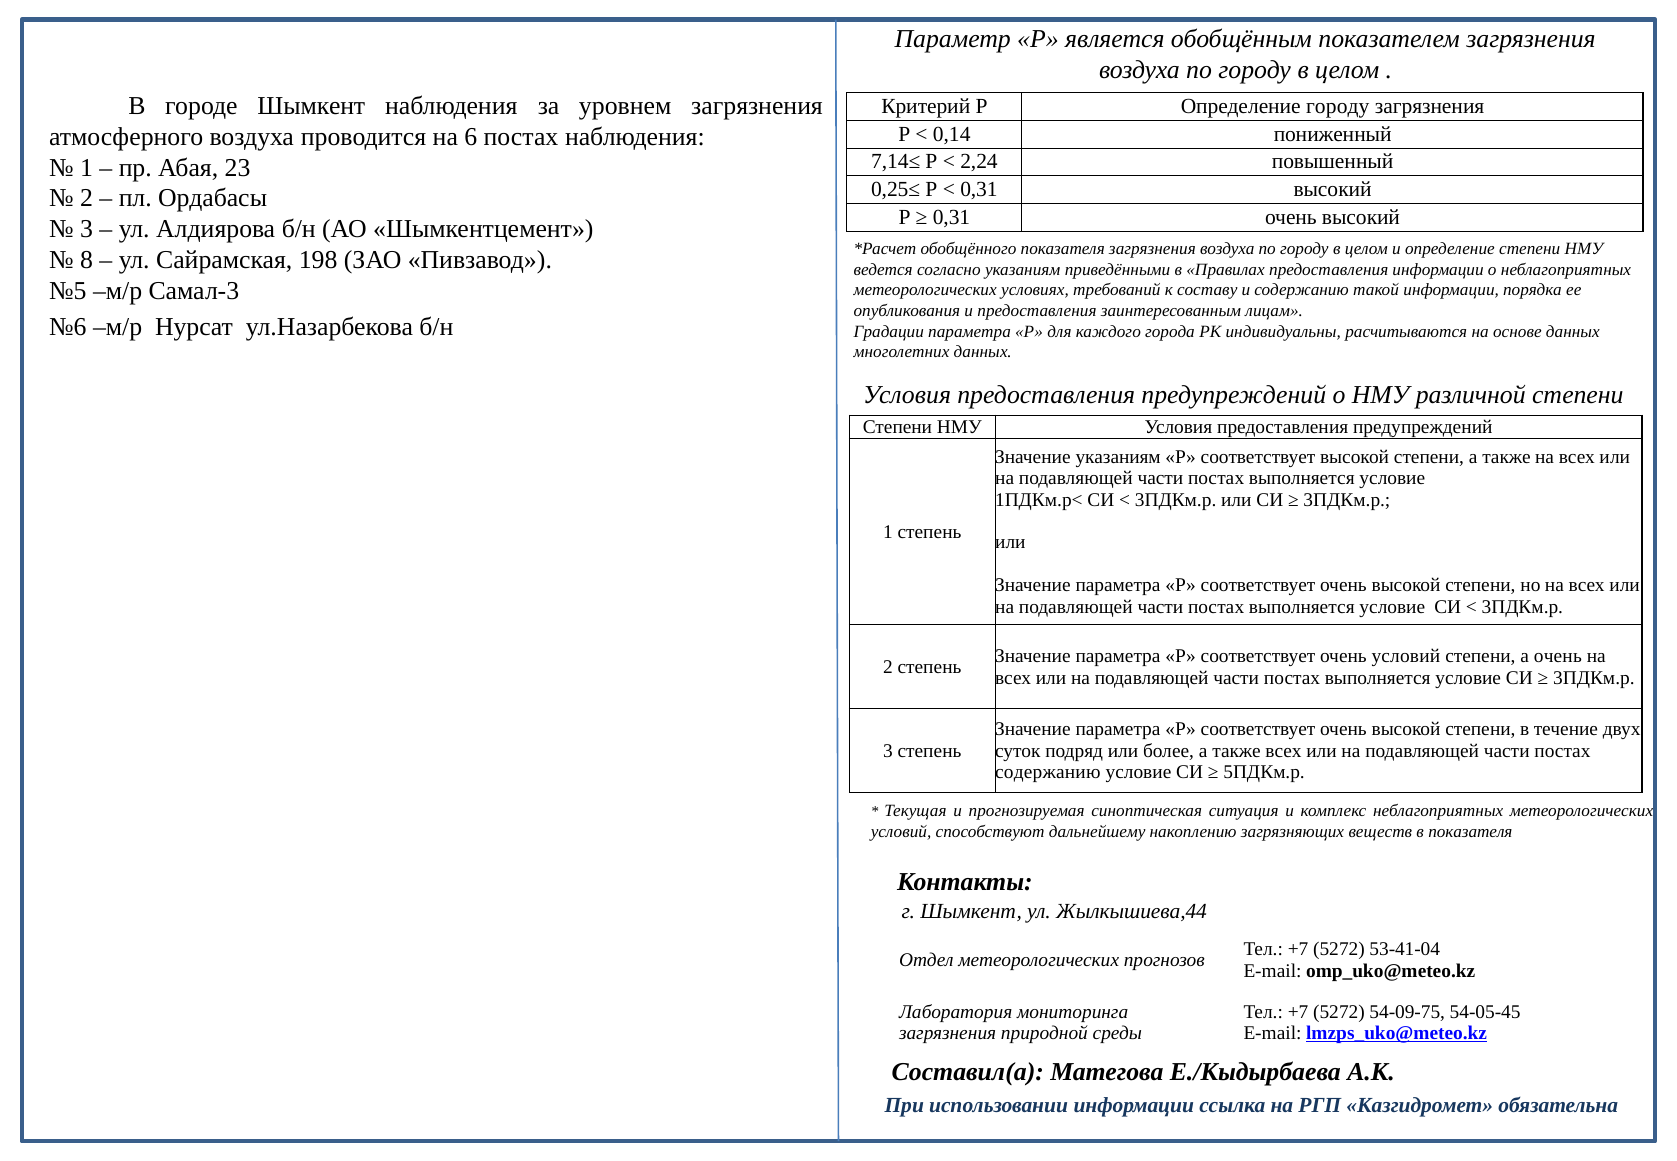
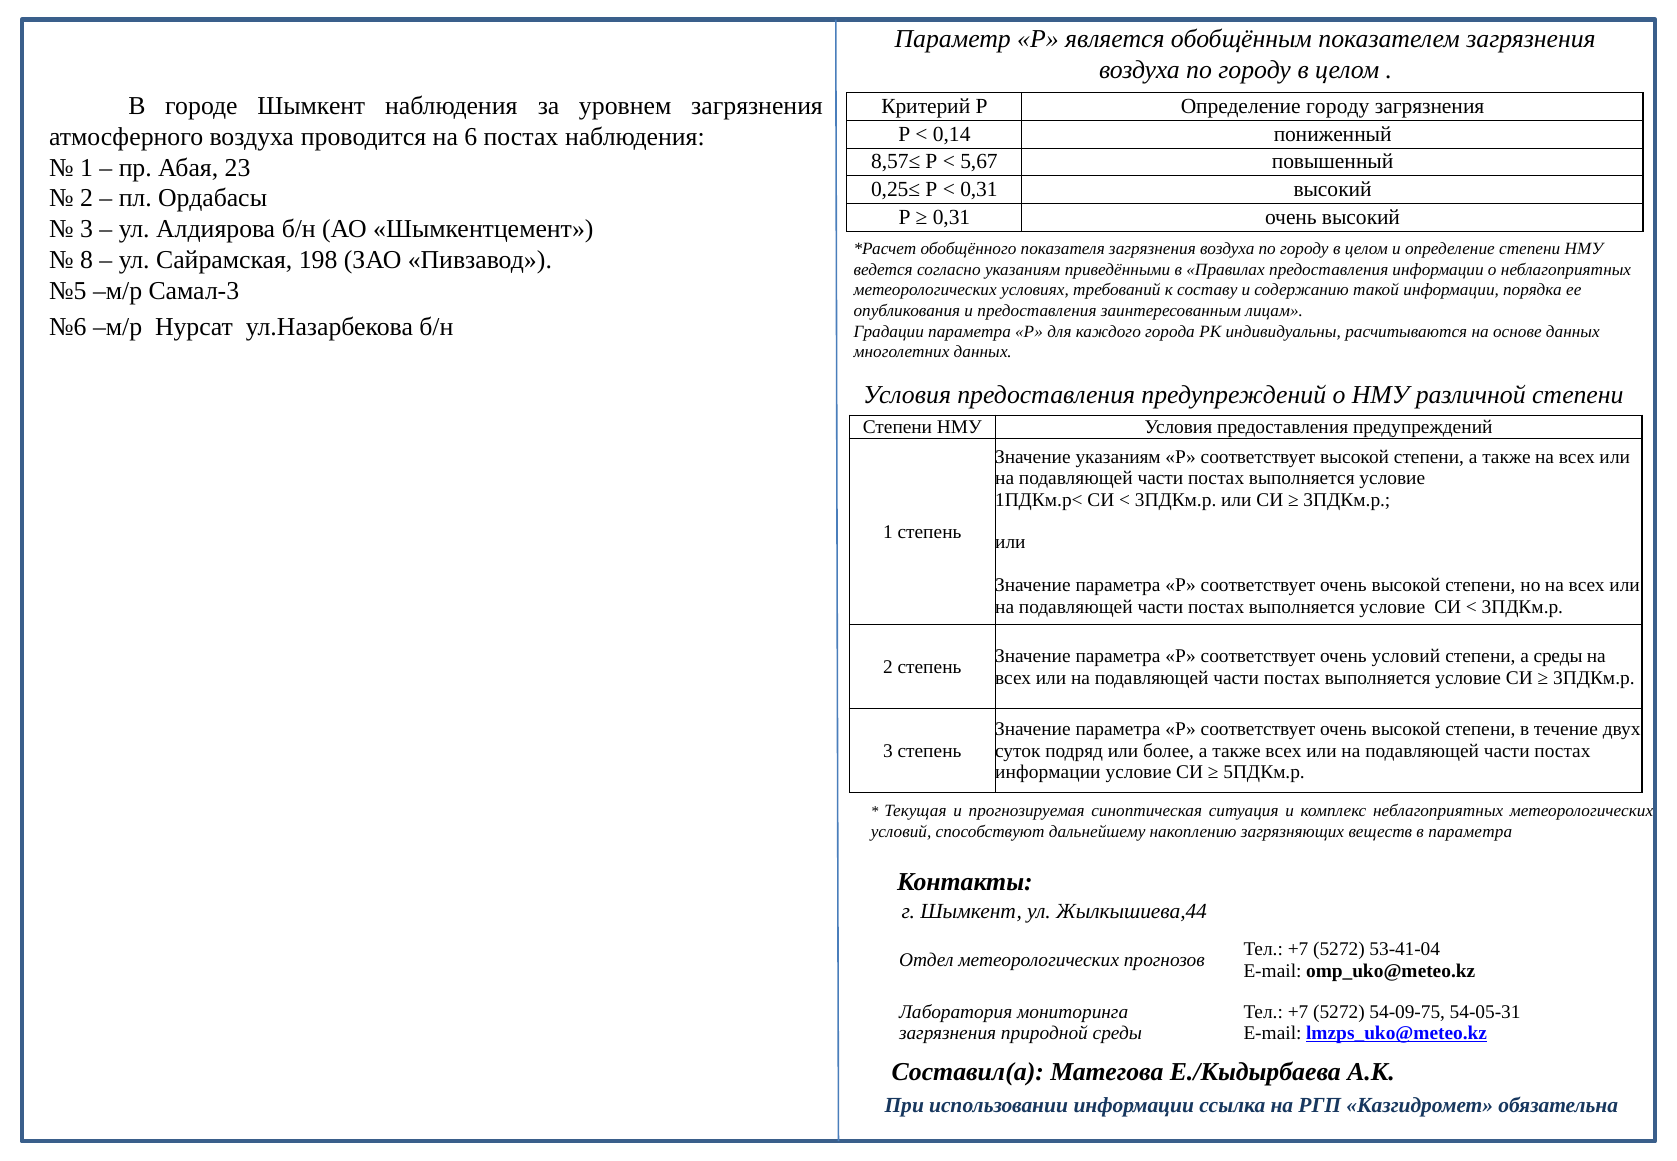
7,14≤: 7,14≤ -> 8,57≤
2,24: 2,24 -> 5,67
а очень: очень -> среды
содержанию at (1048, 772): содержанию -> информации
в показателя: показателя -> параметра
54-05-45: 54-05-45 -> 54-05-31
